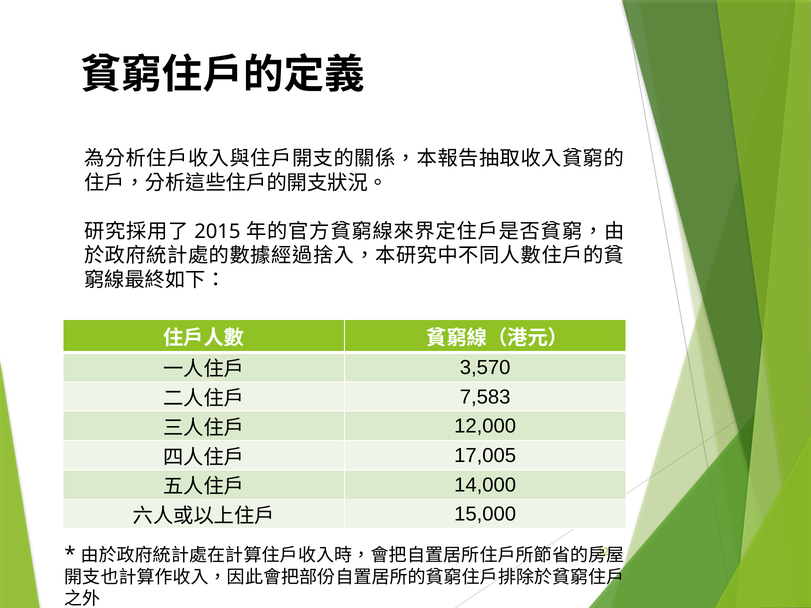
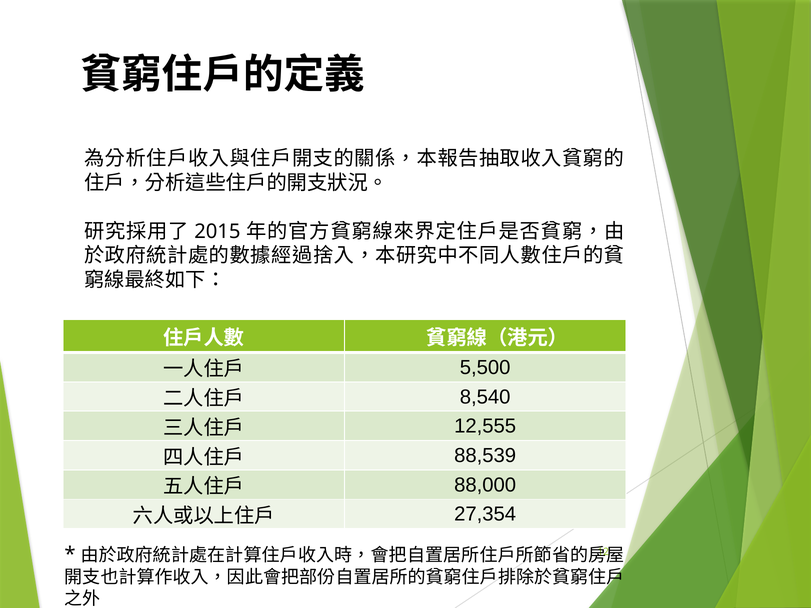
3,570: 3,570 -> 5,500
7,583: 7,583 -> 8,540
12,000: 12,000 -> 12,555
17,005: 17,005 -> 88,539
14,000: 14,000 -> 88,000
15,000: 15,000 -> 27,354
